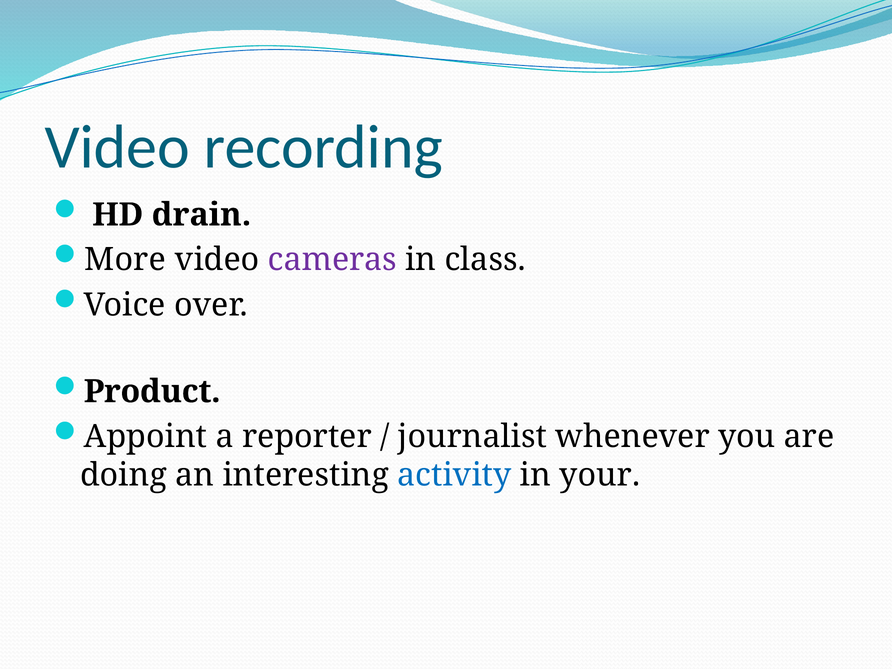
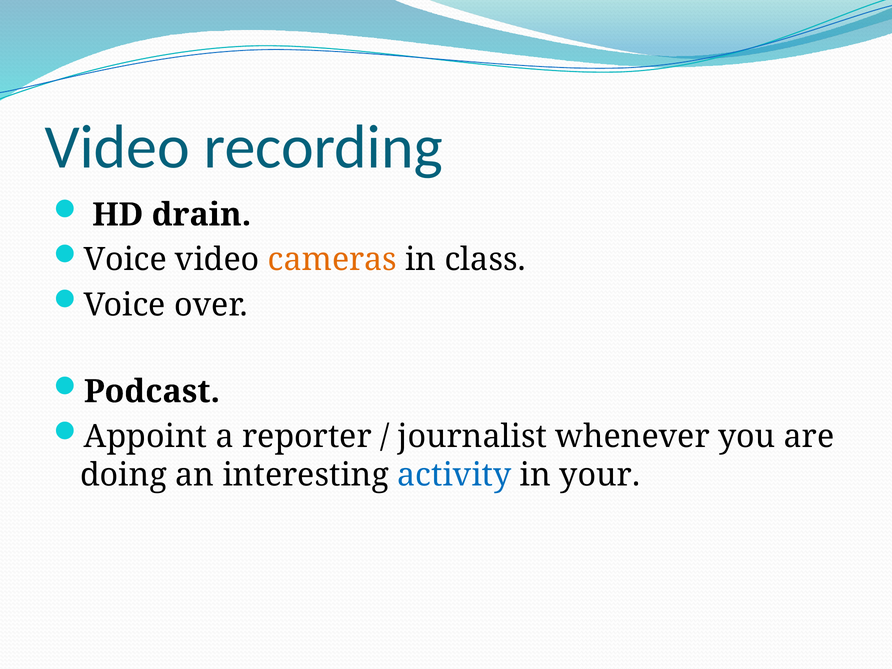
More at (125, 260): More -> Voice
cameras colour: purple -> orange
Product: Product -> Podcast
